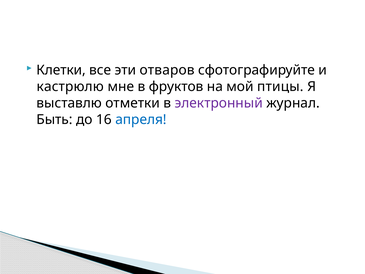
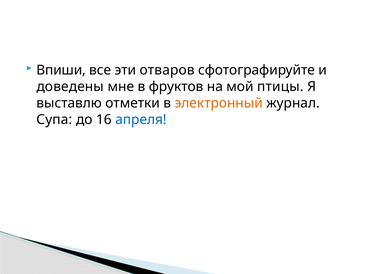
Клетки: Клетки -> Впиши
кастрюлю: кастрюлю -> доведены
электронный colour: purple -> orange
Быть: Быть -> Супа
